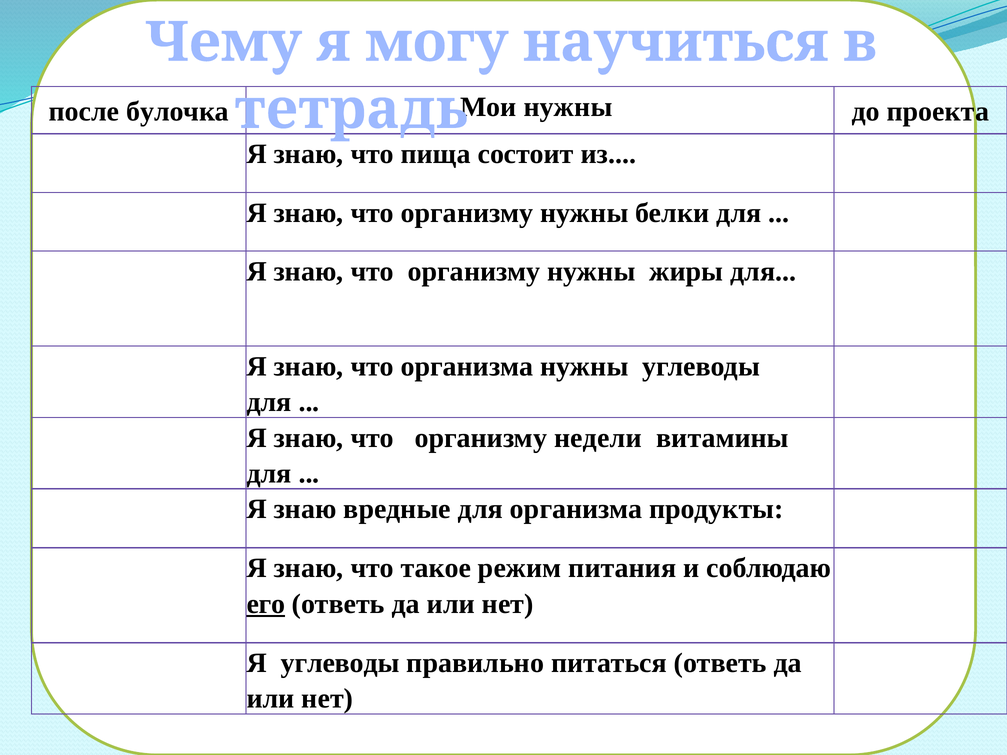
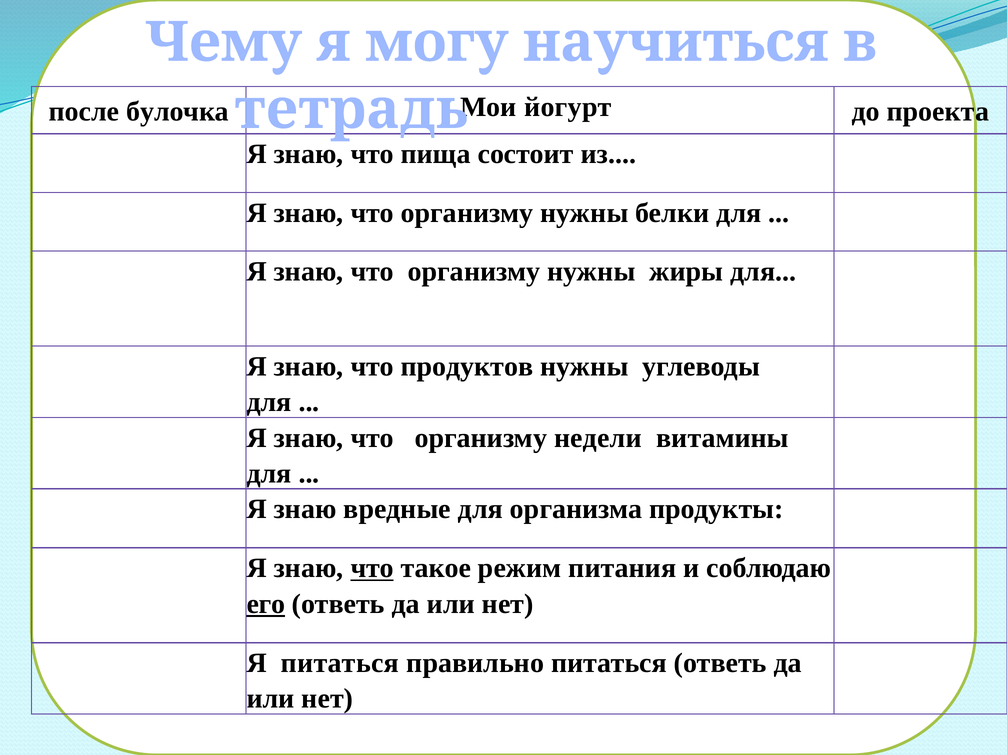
Мои нужны: нужны -> йогурт
что организма: организма -> продуктов
что at (372, 568) underline: none -> present
Я углеводы: углеводы -> питаться
